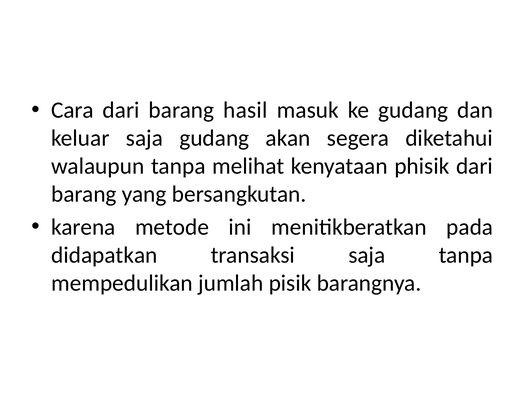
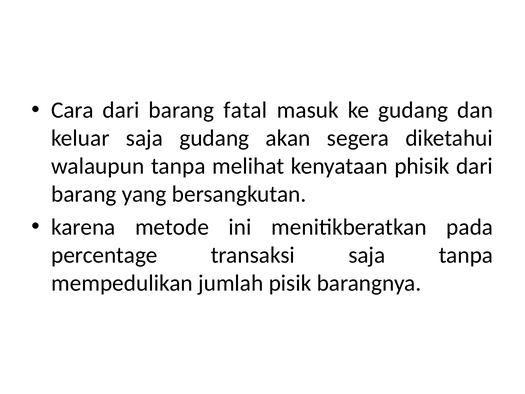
hasil: hasil -> fatal
didapatkan: didapatkan -> percentage
